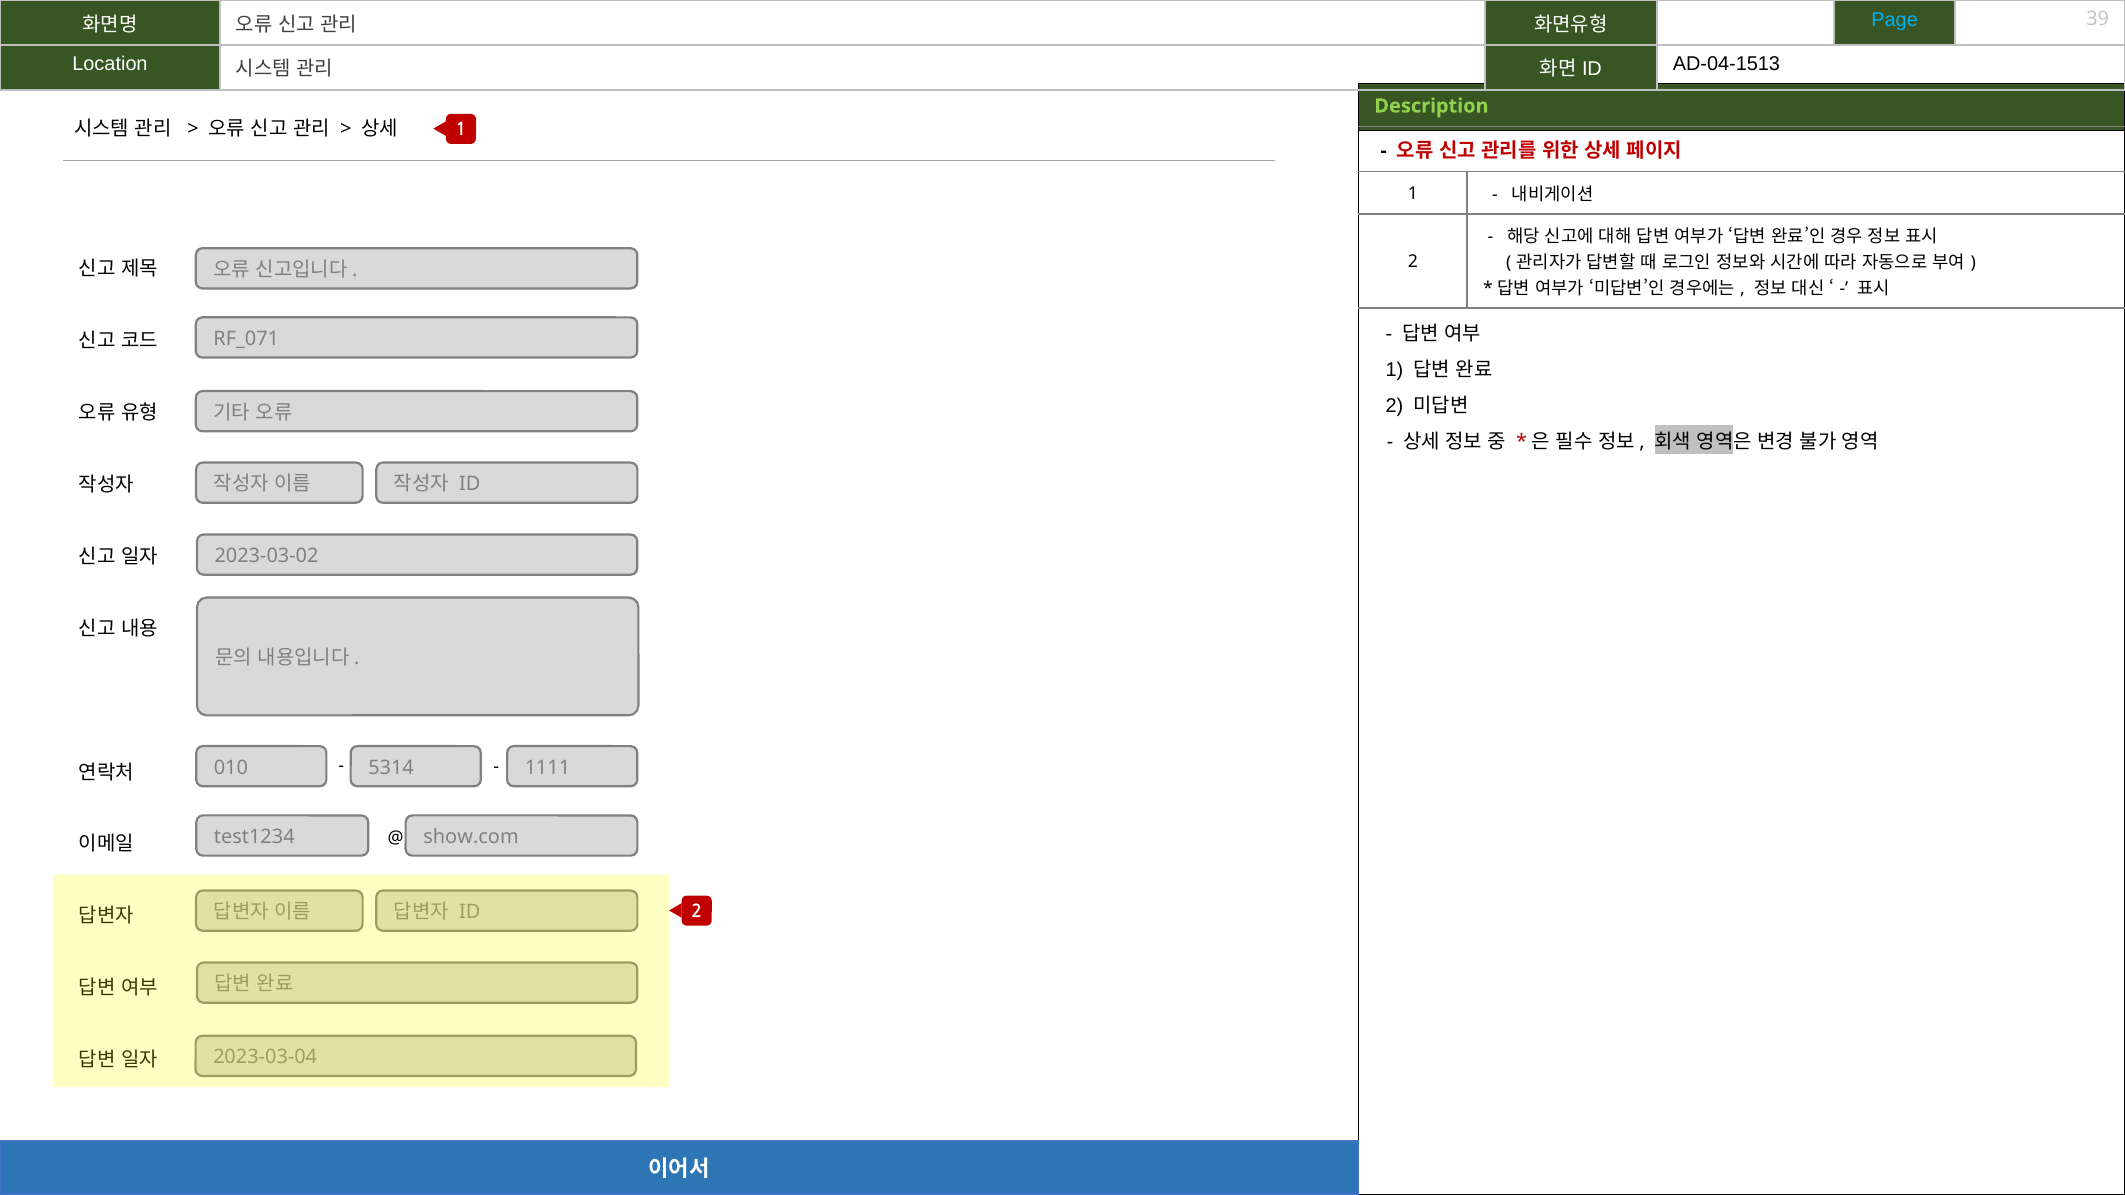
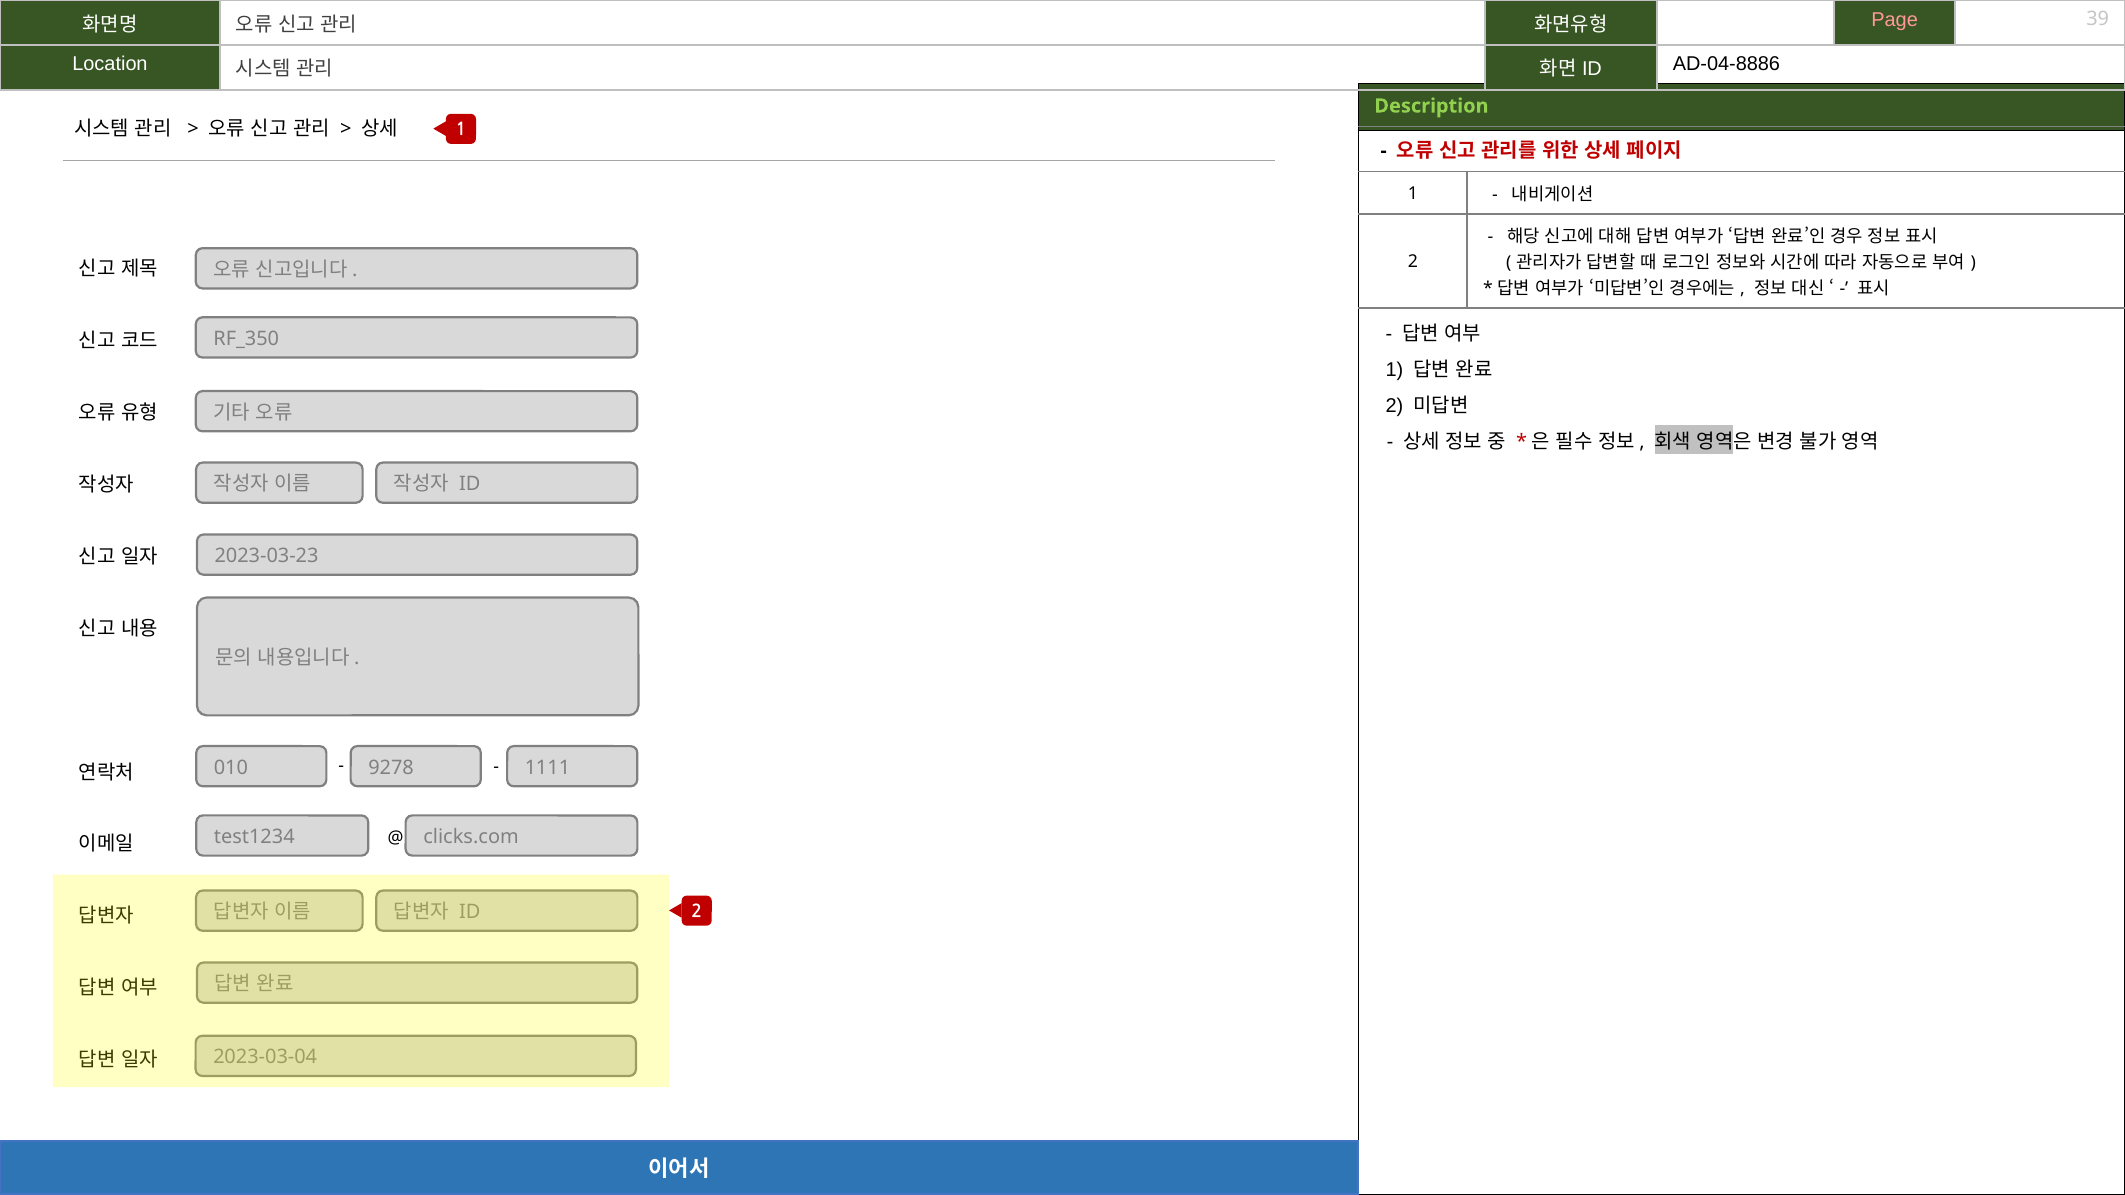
Page colour: light blue -> pink
AD-04-1513: AD-04-1513 -> AD-04-8886
RF_071: RF_071 -> RF_350
2023-03-02: 2023-03-02 -> 2023-03-23
5314: 5314 -> 9278
show.com: show.com -> clicks.com
